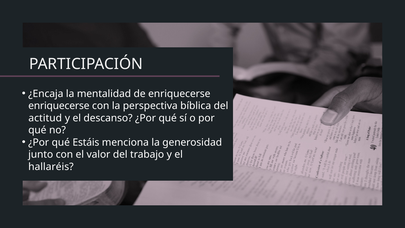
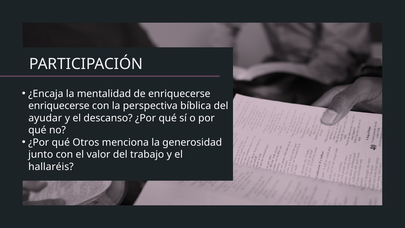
actitud: actitud -> ayudar
Estáis: Estáis -> Otros
